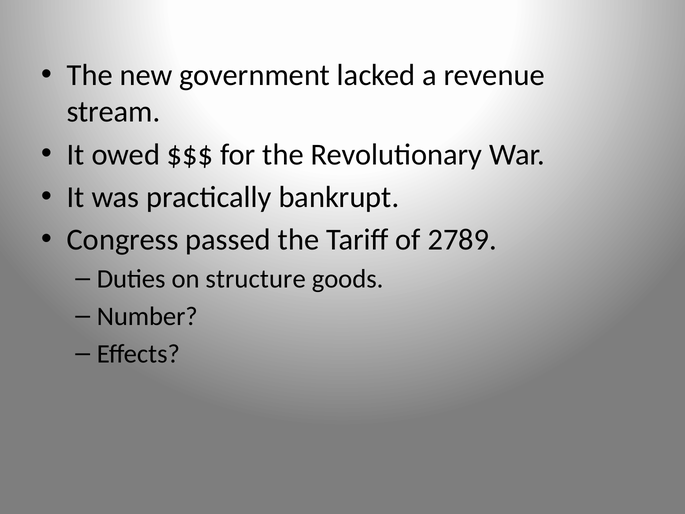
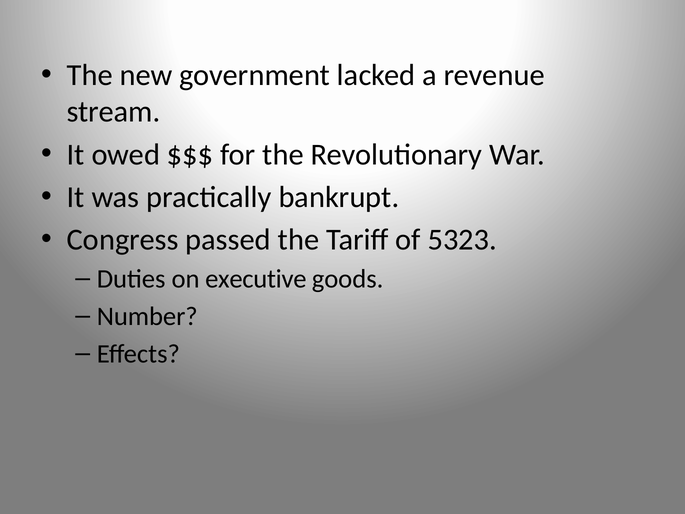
2789: 2789 -> 5323
structure: structure -> executive
